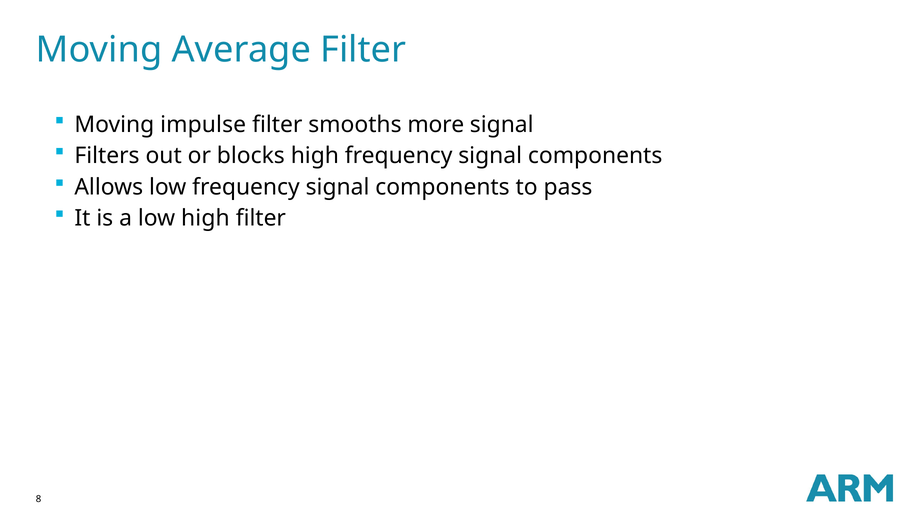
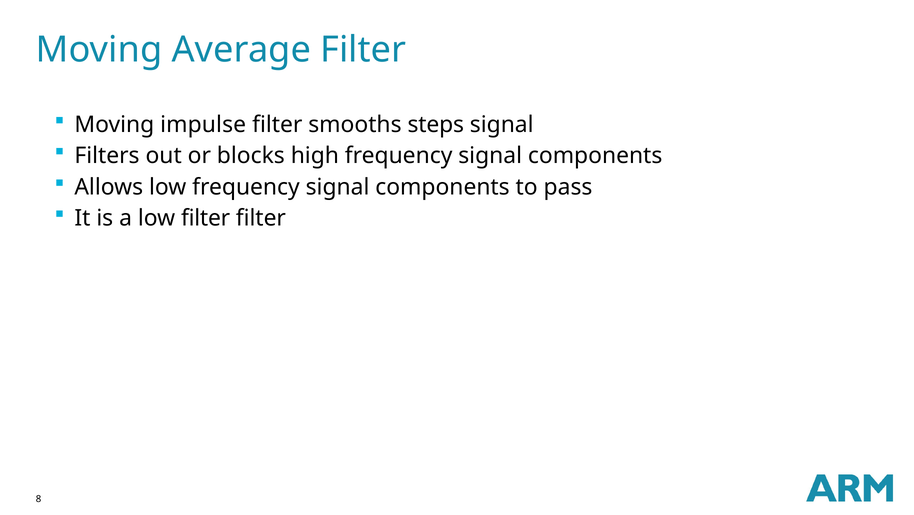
more: more -> steps
low high: high -> filter
